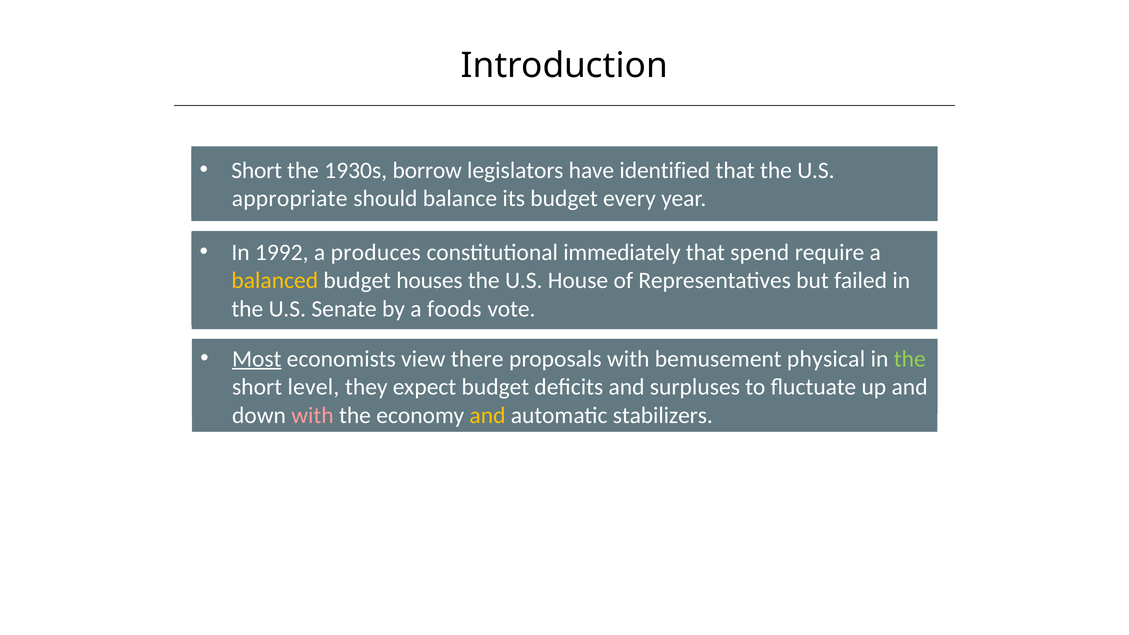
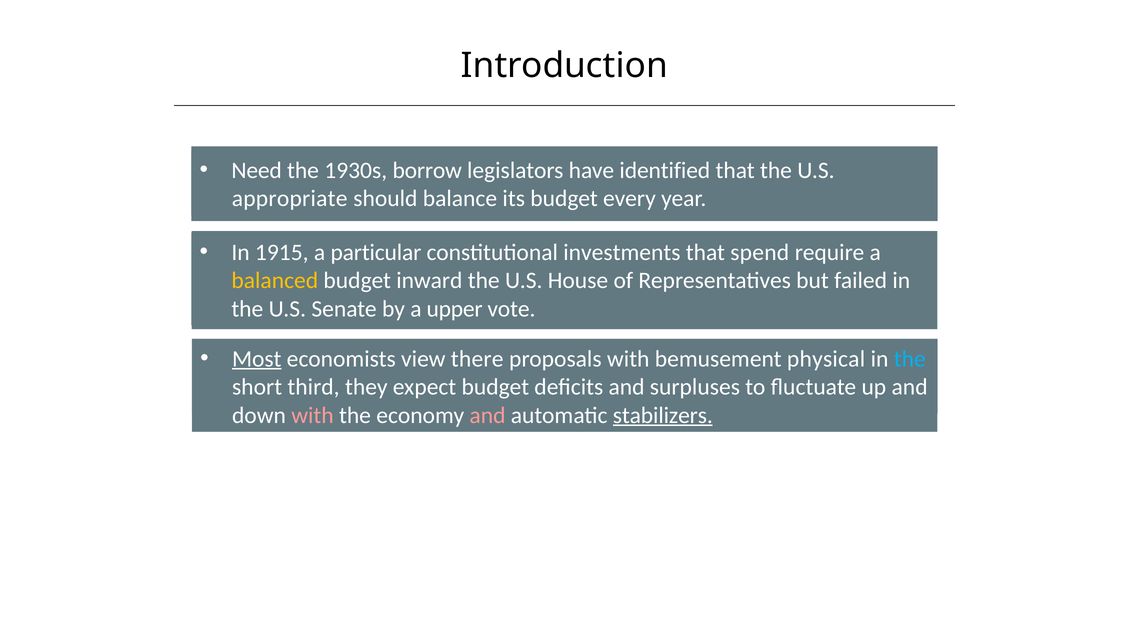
Short at (257, 170): Short -> Need
1992: 1992 -> 1915
produces: produces -> particular
immediately: immediately -> investments
houses: houses -> inward
foods: foods -> upper
the at (910, 359) colour: light green -> light blue
level: level -> third
and at (487, 415) colour: yellow -> pink
stabilizers underline: none -> present
